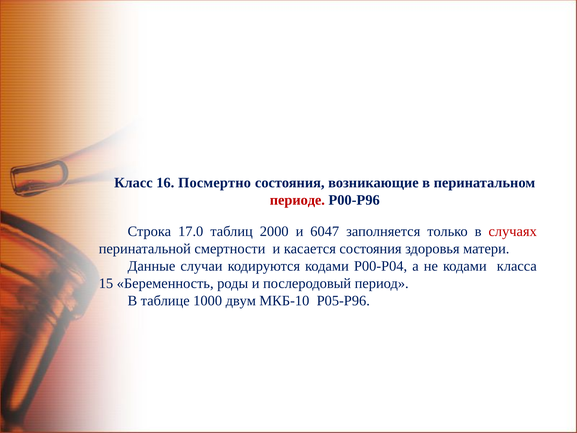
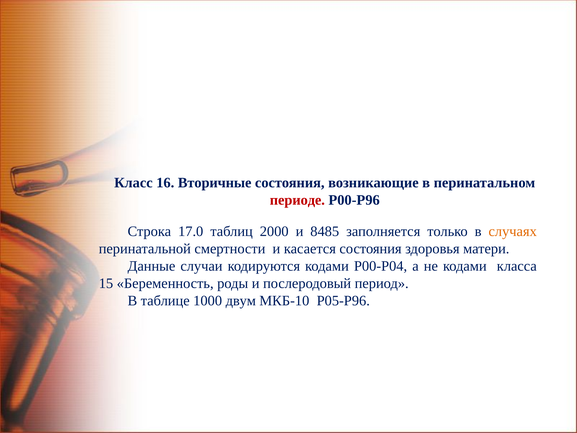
Посмертно: Посмертно -> Вторичные
6047: 6047 -> 8485
случаях colour: red -> orange
